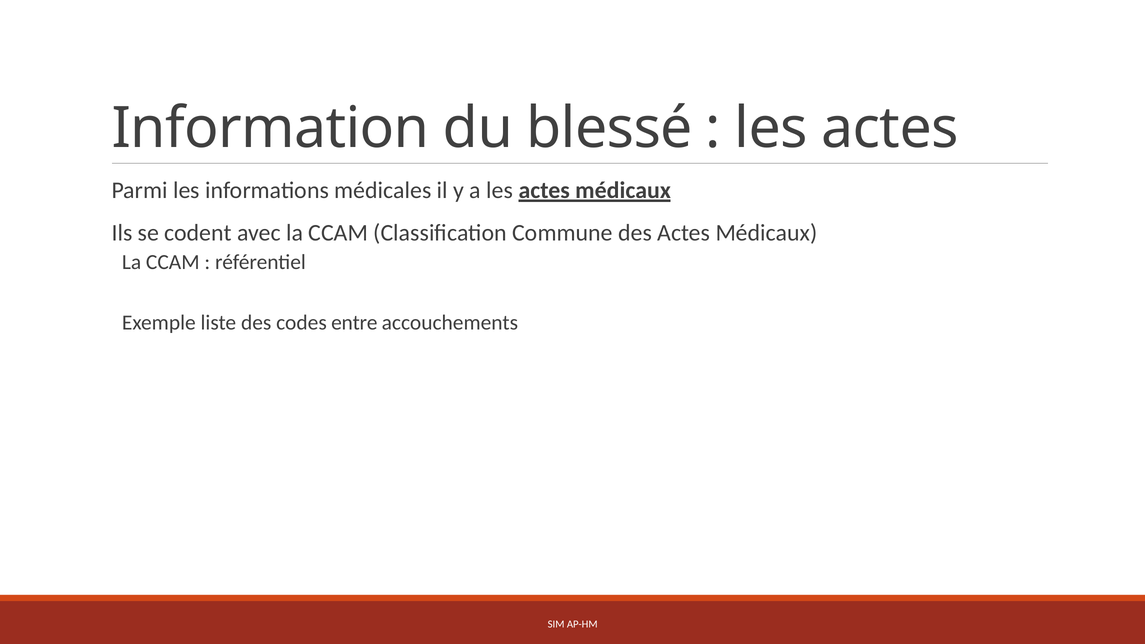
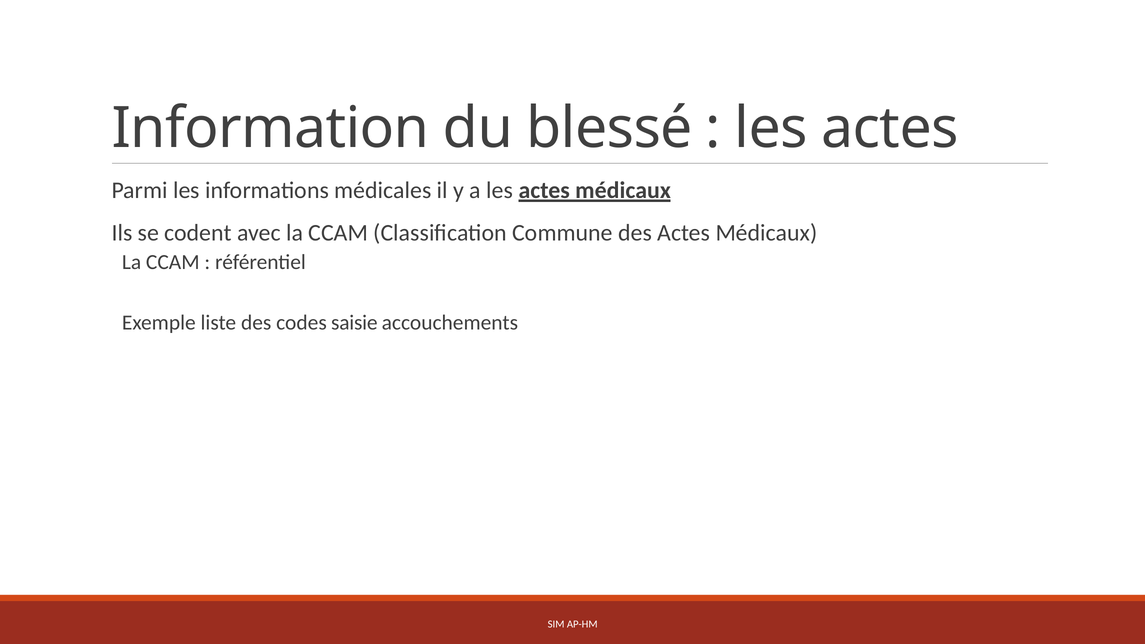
entre: entre -> saisie
